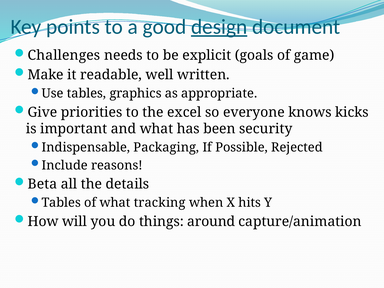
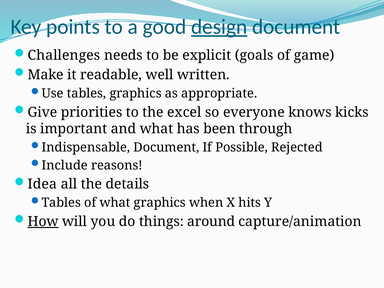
security: security -> through
Indispensable Packaging: Packaging -> Document
Beta: Beta -> Idea
what tracking: tracking -> graphics
How underline: none -> present
